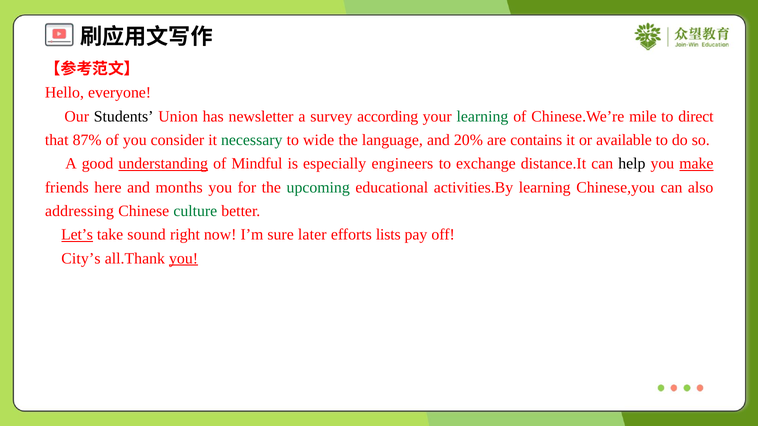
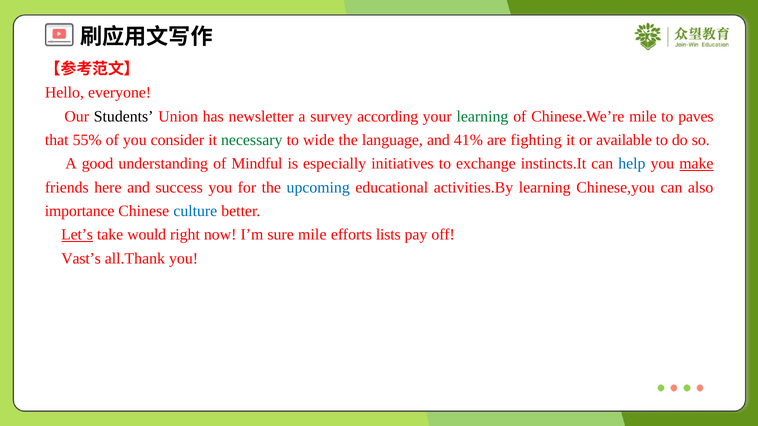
direct: direct -> paves
87%: 87% -> 55%
20%: 20% -> 41%
contains: contains -> fighting
understanding underline: present -> none
engineers: engineers -> initiatives
distance.It: distance.It -> instincts.It
help colour: black -> blue
months: months -> success
upcoming colour: green -> blue
addressing: addressing -> importance
culture colour: green -> blue
sound: sound -> would
sure later: later -> mile
City’s: City’s -> Vast’s
you at (184, 259) underline: present -> none
